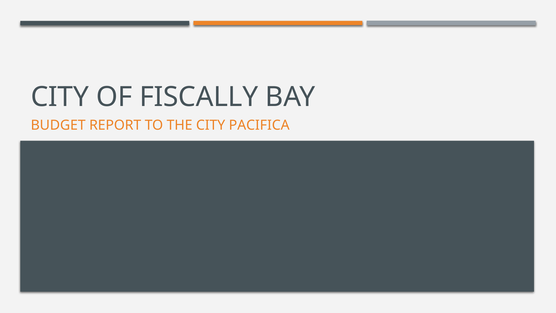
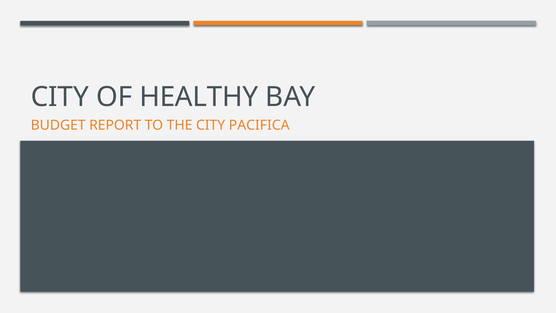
FISCALLY: FISCALLY -> HEALTHY
